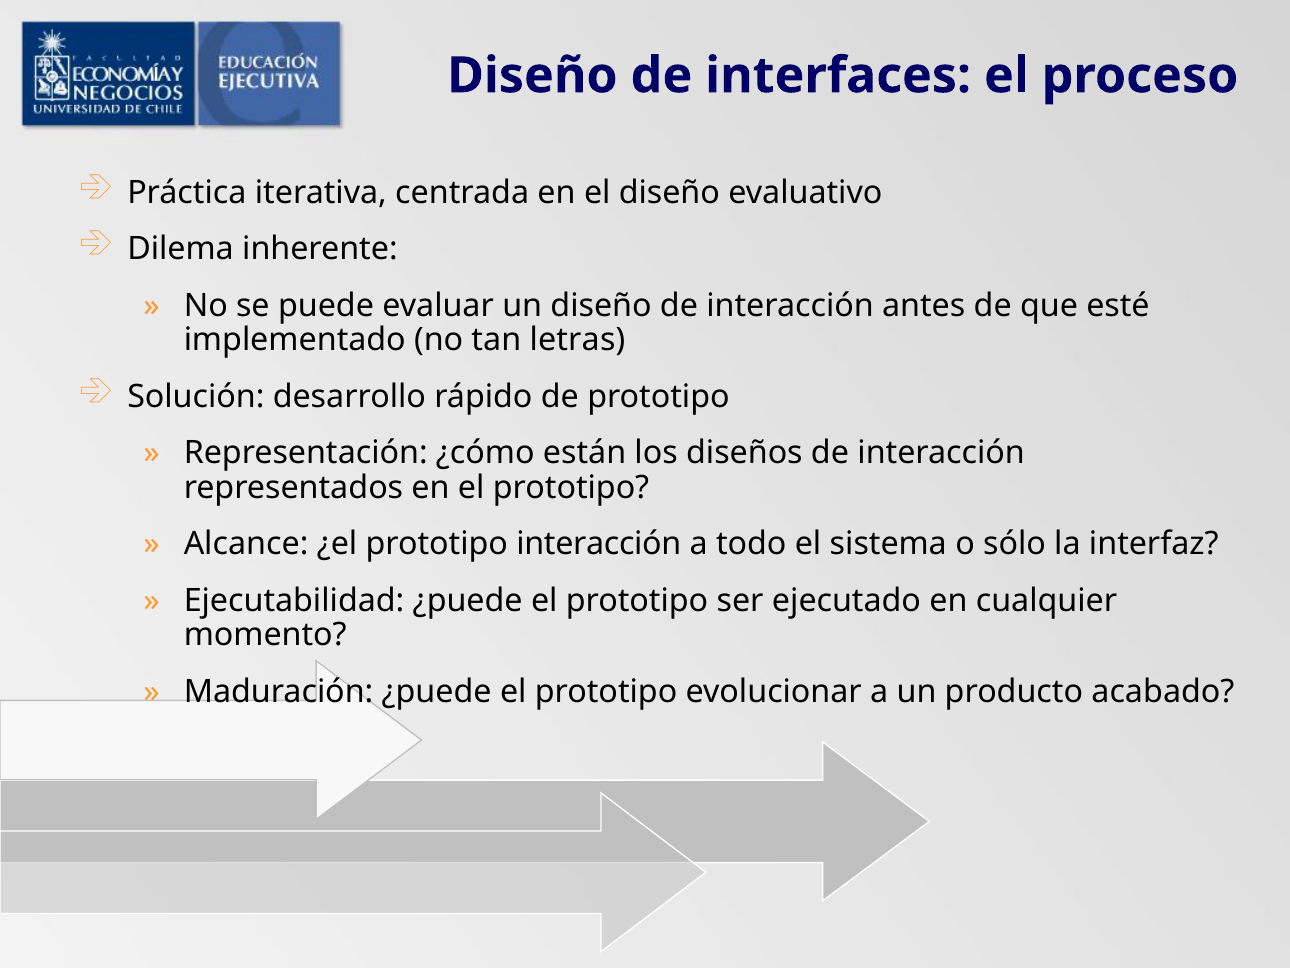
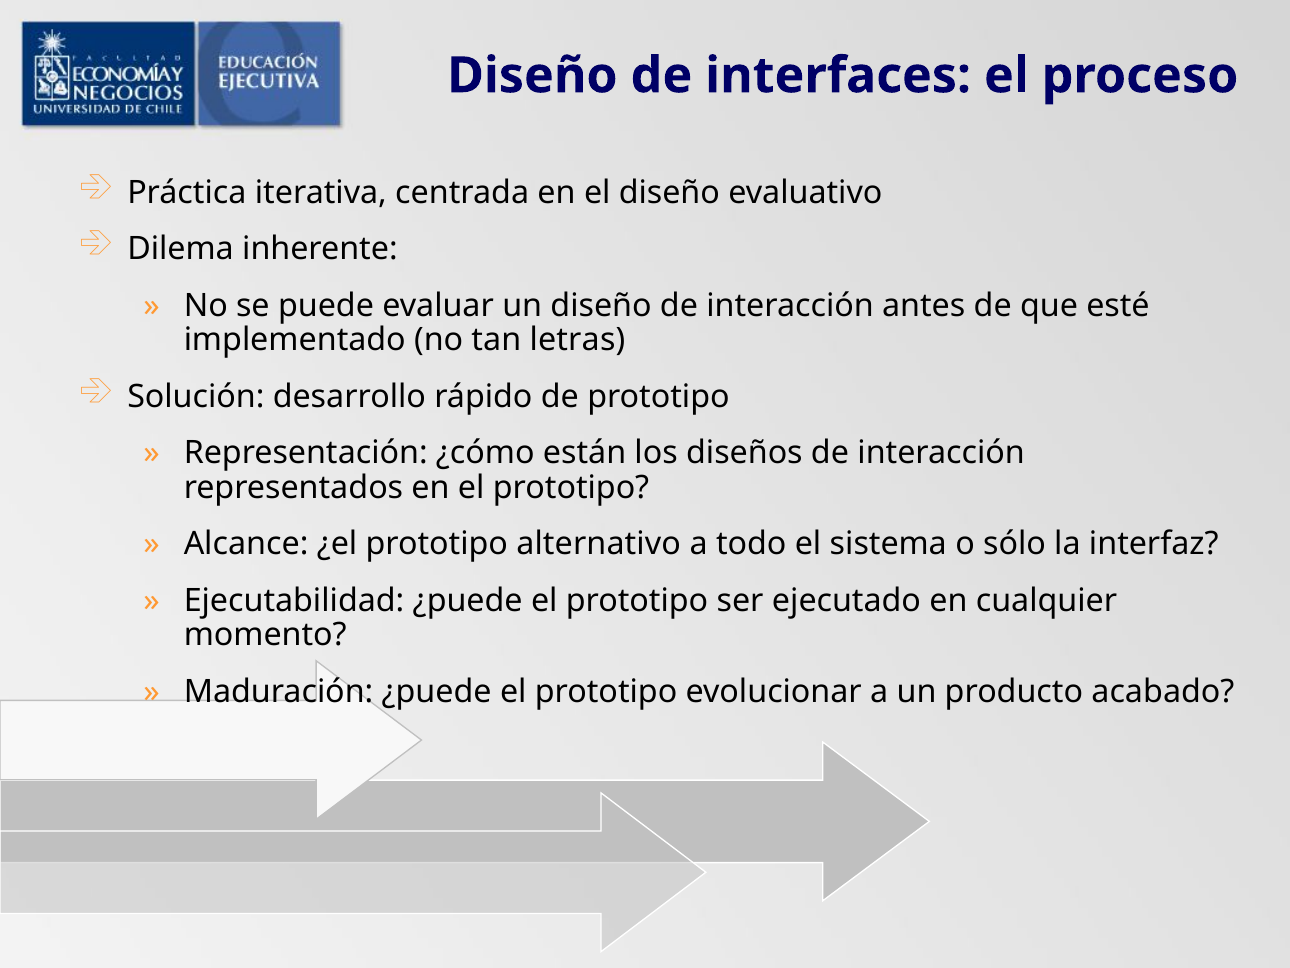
prototipo interacción: interacción -> alternativo
